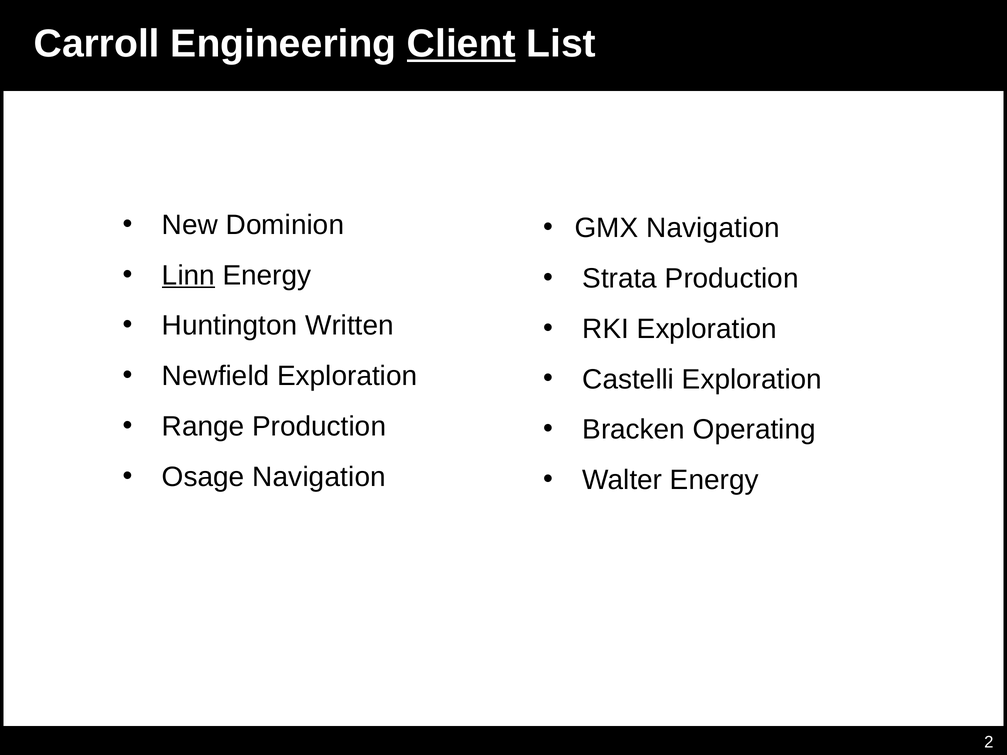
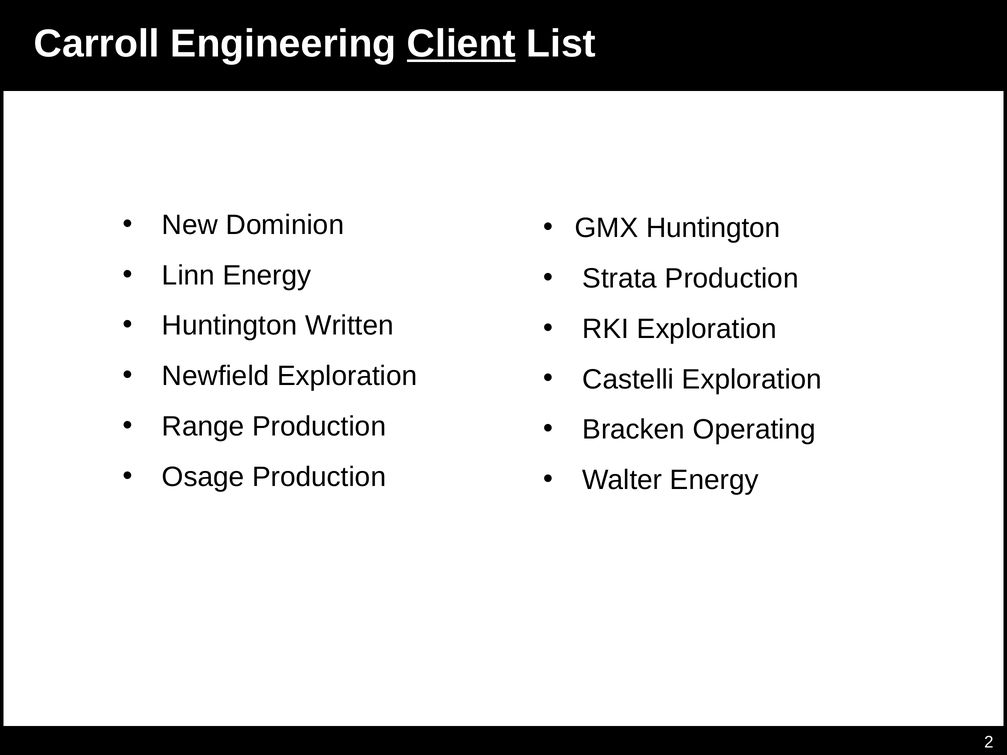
GMX Navigation: Navigation -> Huntington
Linn underline: present -> none
Osage Navigation: Navigation -> Production
